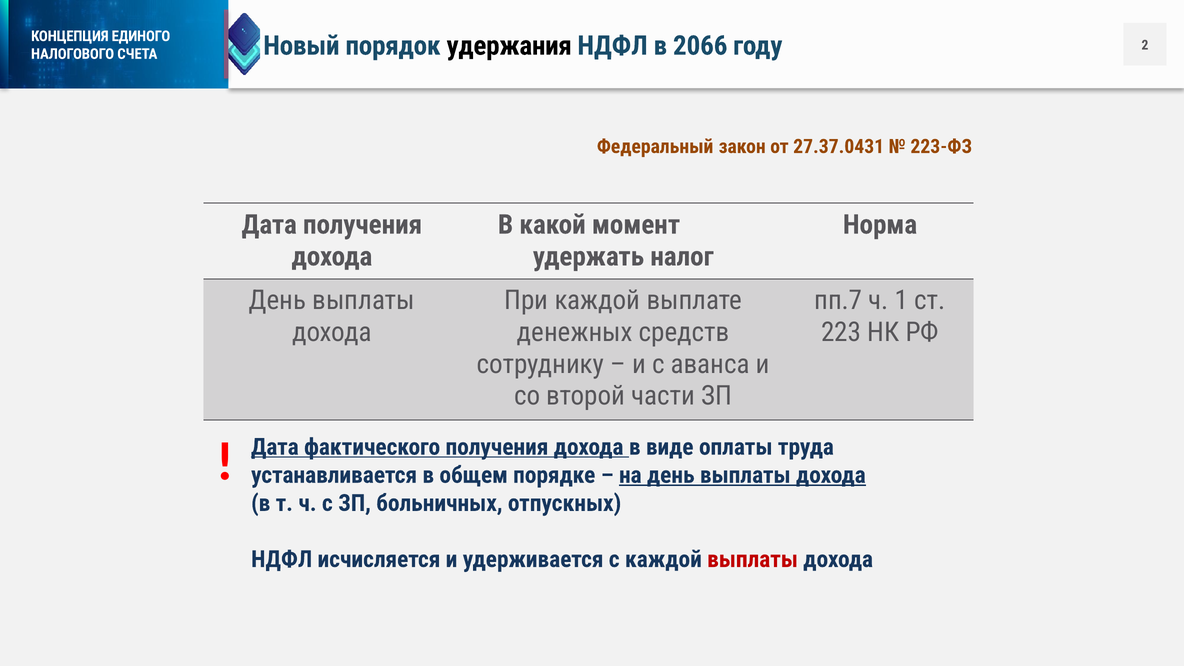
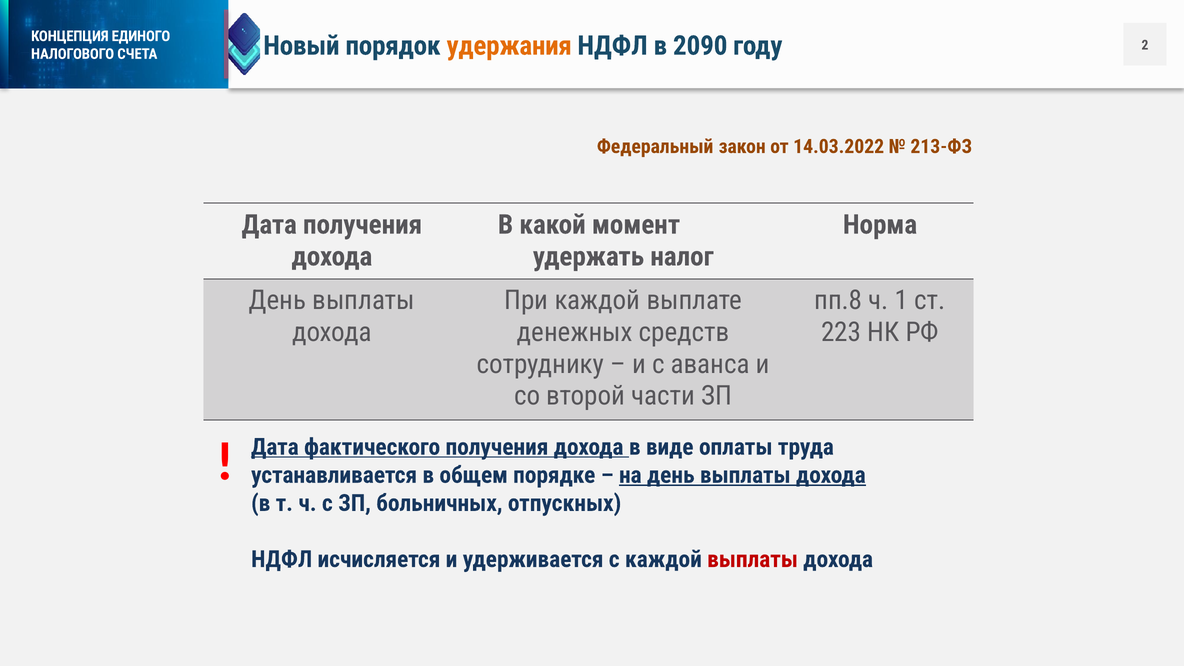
удержания colour: black -> orange
2066: 2066 -> 2090
27.37.0431: 27.37.0431 -> 14.03.2022
223-ФЗ: 223-ФЗ -> 213-ФЗ
пп.7: пп.7 -> пп.8
